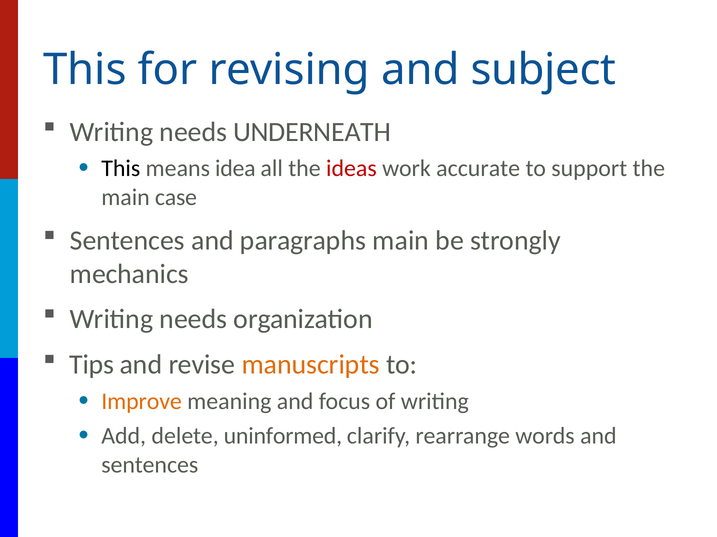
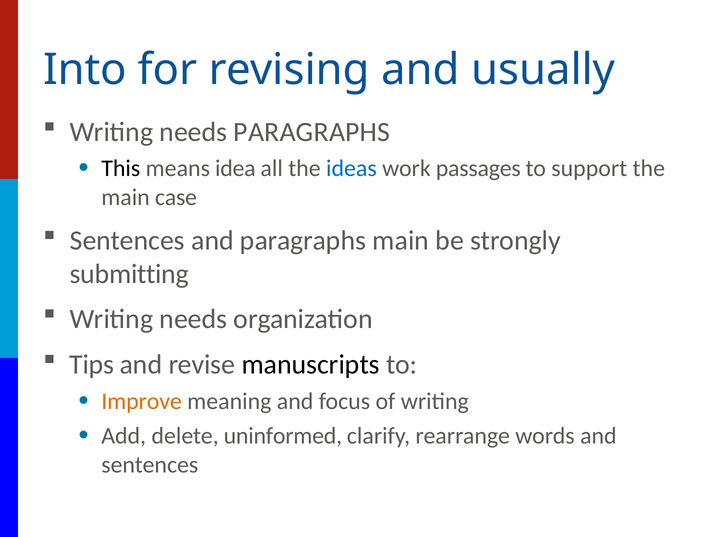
This at (85, 70): This -> Into
subject: subject -> usually
needs UNDERNEATH: UNDERNEATH -> PARAGRAPHS
ideas colour: red -> blue
accurate: accurate -> passages
mechanics: mechanics -> submitting
manuscripts colour: orange -> black
